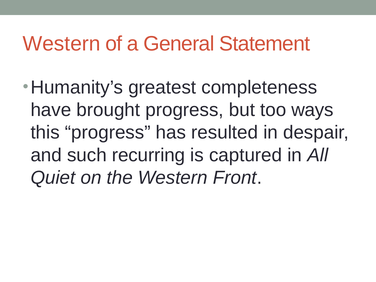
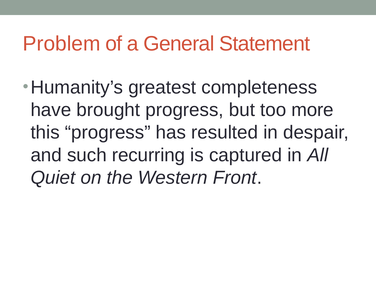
Western at (62, 44): Western -> Problem
ways: ways -> more
